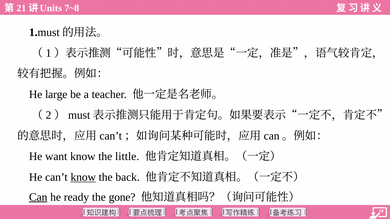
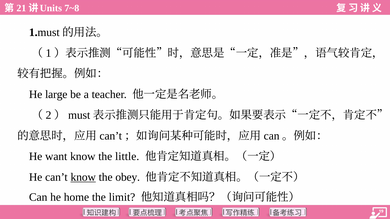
back: back -> obey
Can underline: present -> none
ready: ready -> home
gone: gone -> limit
